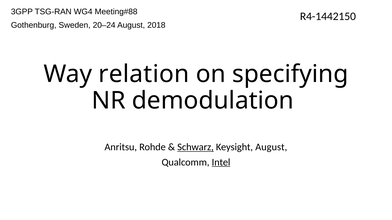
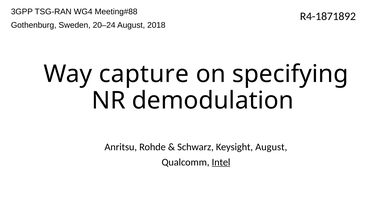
R4-1442150: R4-1442150 -> R4-1871892
relation: relation -> capture
Schwarz underline: present -> none
